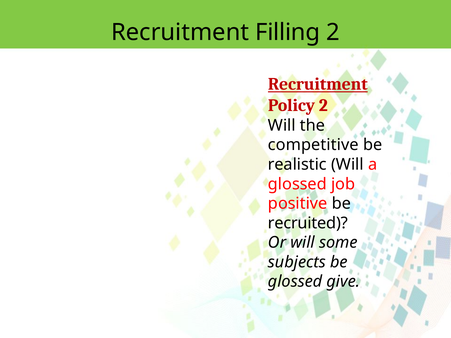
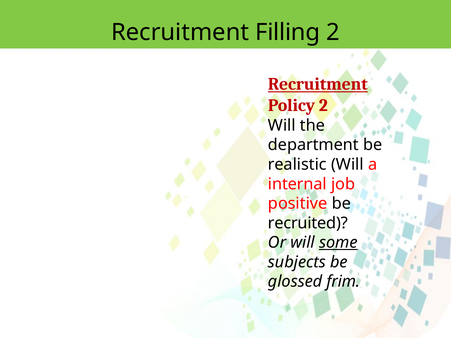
competitive: competitive -> department
glossed at (297, 184): glossed -> internal
some underline: none -> present
give: give -> frim
